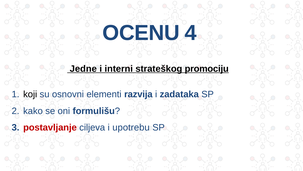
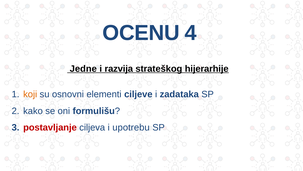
interni: interni -> razvija
promociju: promociju -> hijerarhije
koji colour: black -> orange
razvija: razvija -> ciljeve
